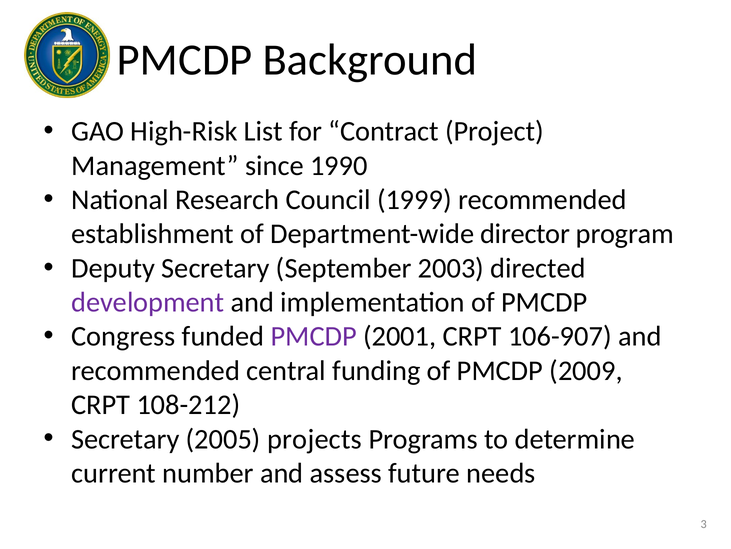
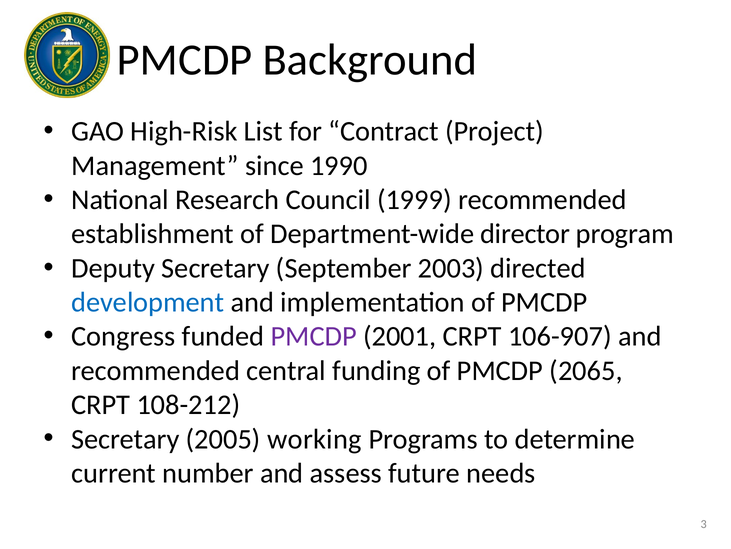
development colour: purple -> blue
2009: 2009 -> 2065
projects: projects -> working
